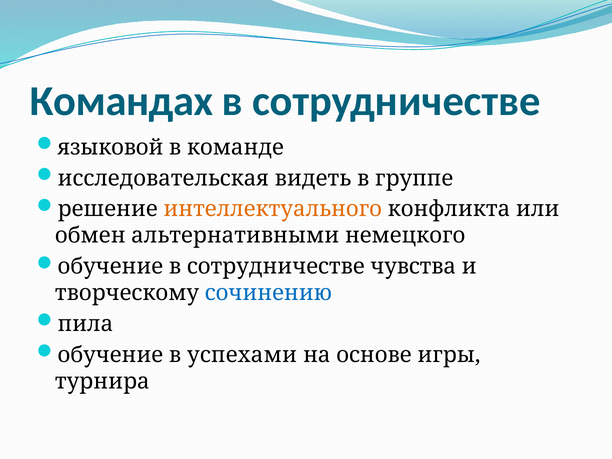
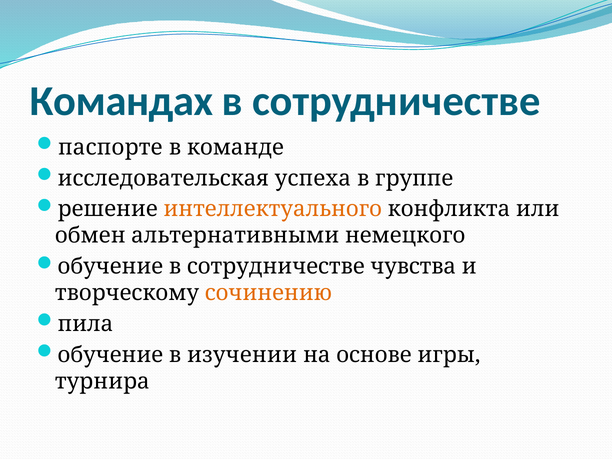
языковой: языковой -> паспорте
видеть: видеть -> успеха
сочинению colour: blue -> orange
успехами: успехами -> изучении
